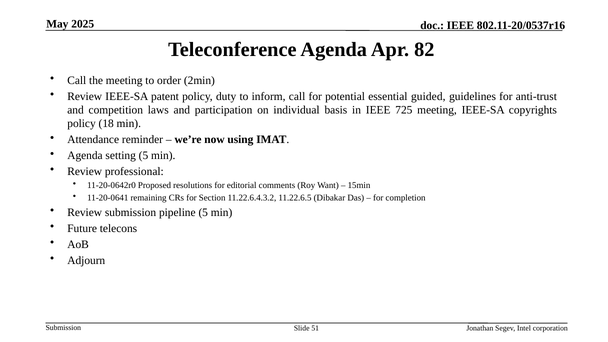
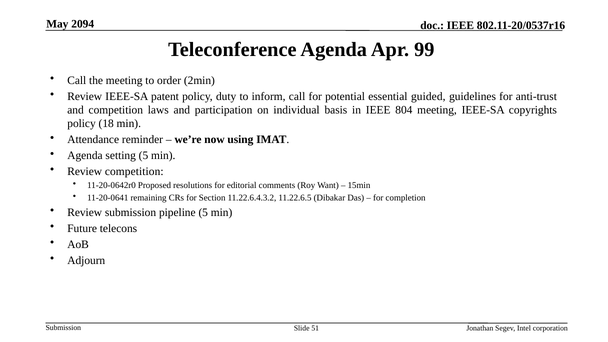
2025: 2025 -> 2094
82: 82 -> 99
725: 725 -> 804
Review professional: professional -> competition
